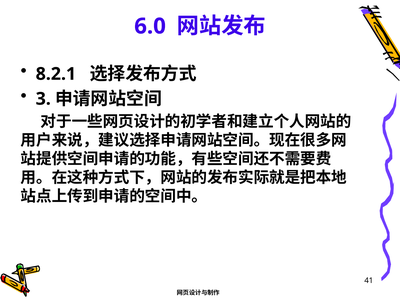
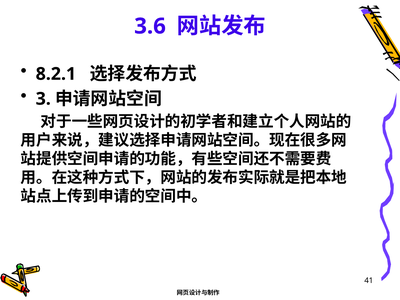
6.0: 6.0 -> 3.6
